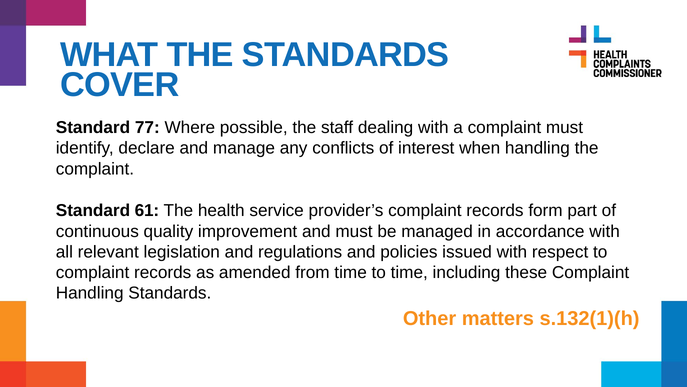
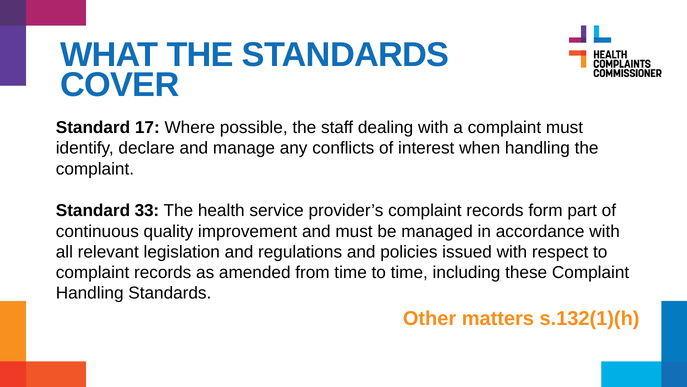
77: 77 -> 17
61: 61 -> 33
